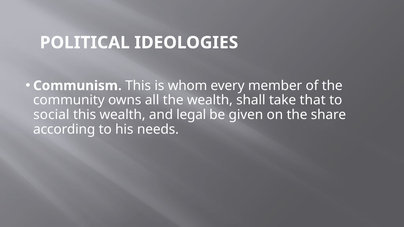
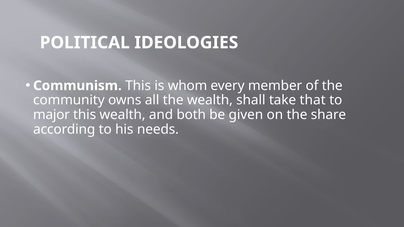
social: social -> major
legal: legal -> both
